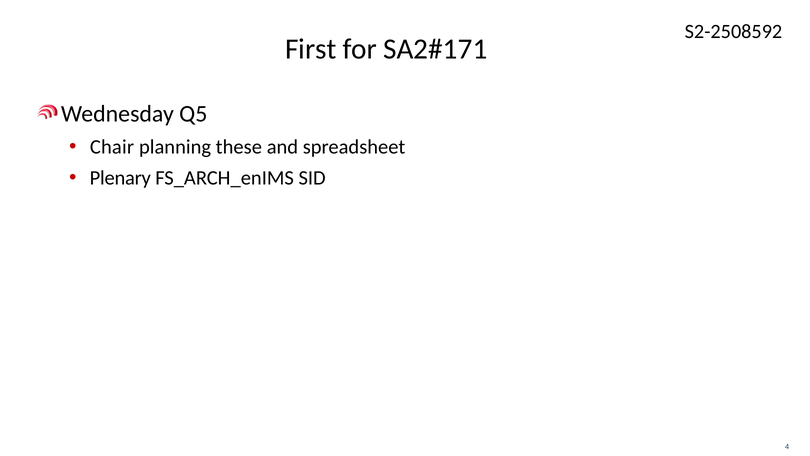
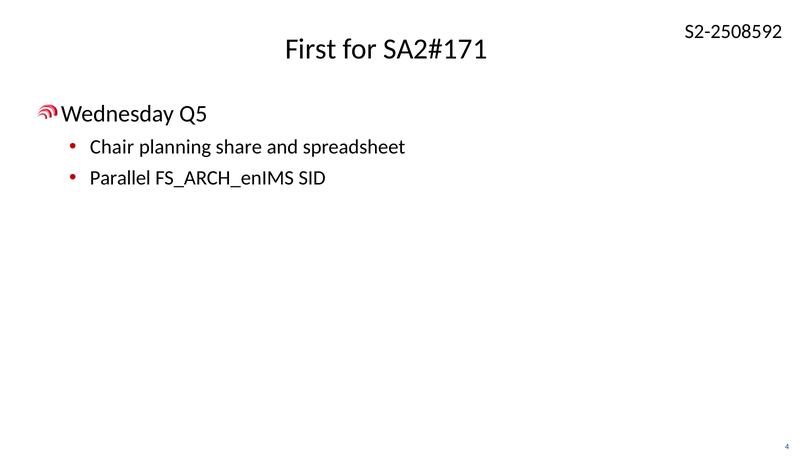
these: these -> share
Plenary: Plenary -> Parallel
